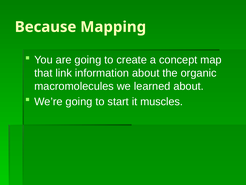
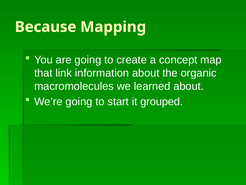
muscles: muscles -> grouped
